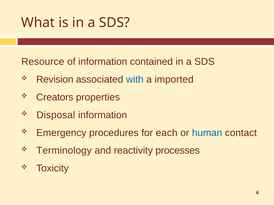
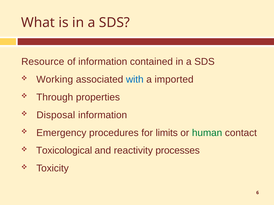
Revision: Revision -> Working
Creators: Creators -> Through
each: each -> limits
human colour: blue -> green
Terminology: Terminology -> Toxicological
